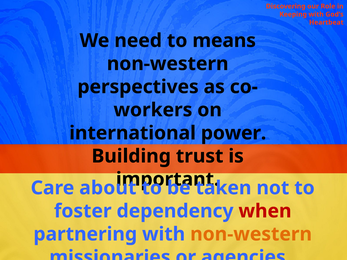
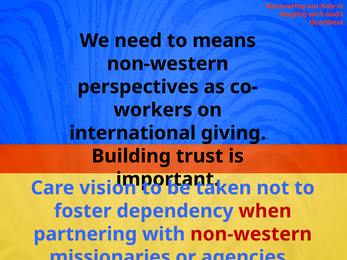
power: power -> giving
about: about -> vision
non-western at (251, 234) colour: orange -> red
